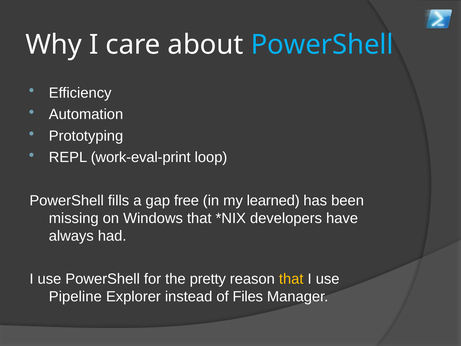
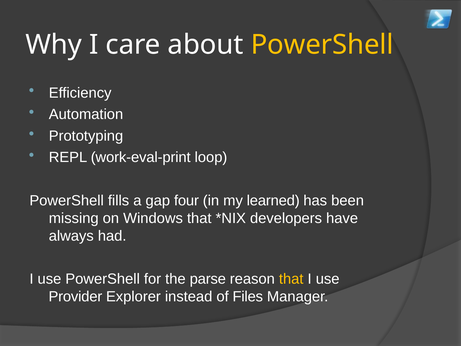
PowerShell at (322, 45) colour: light blue -> yellow
free: free -> four
pretty: pretty -> parse
Pipeline: Pipeline -> Provider
